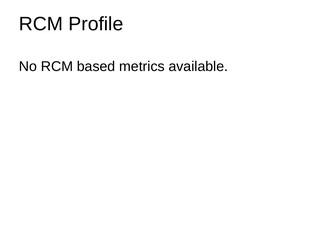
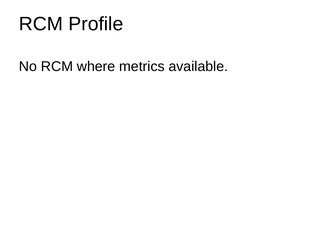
based: based -> where
